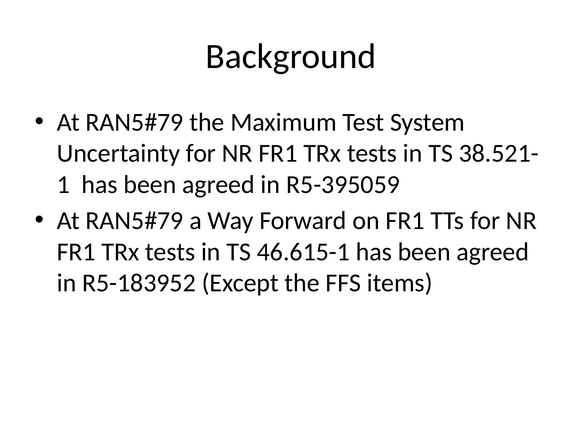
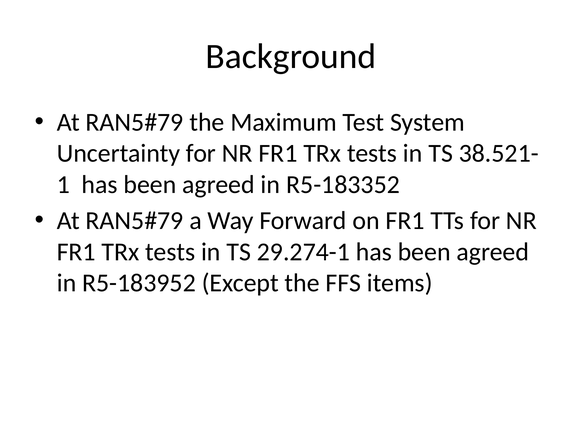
R5-395059: R5-395059 -> R5-183352
46.615-1: 46.615-1 -> 29.274-1
